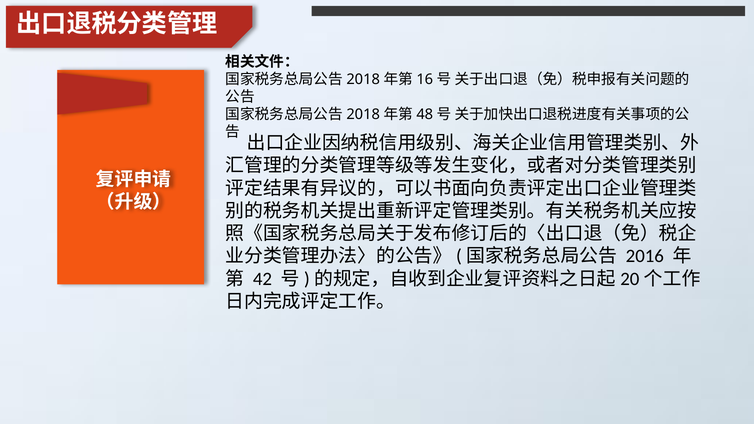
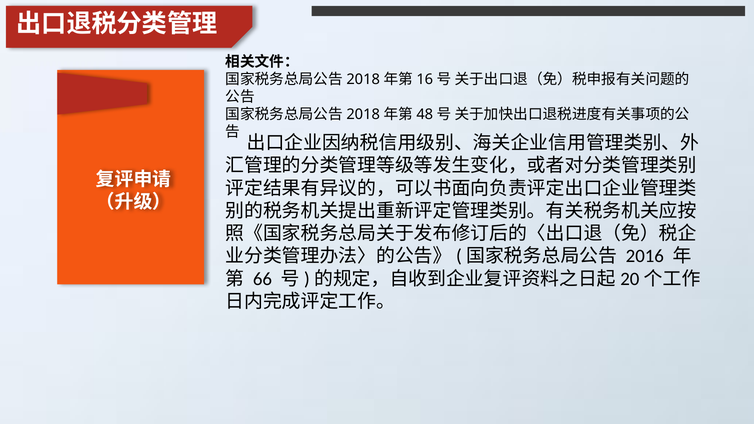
42: 42 -> 66
